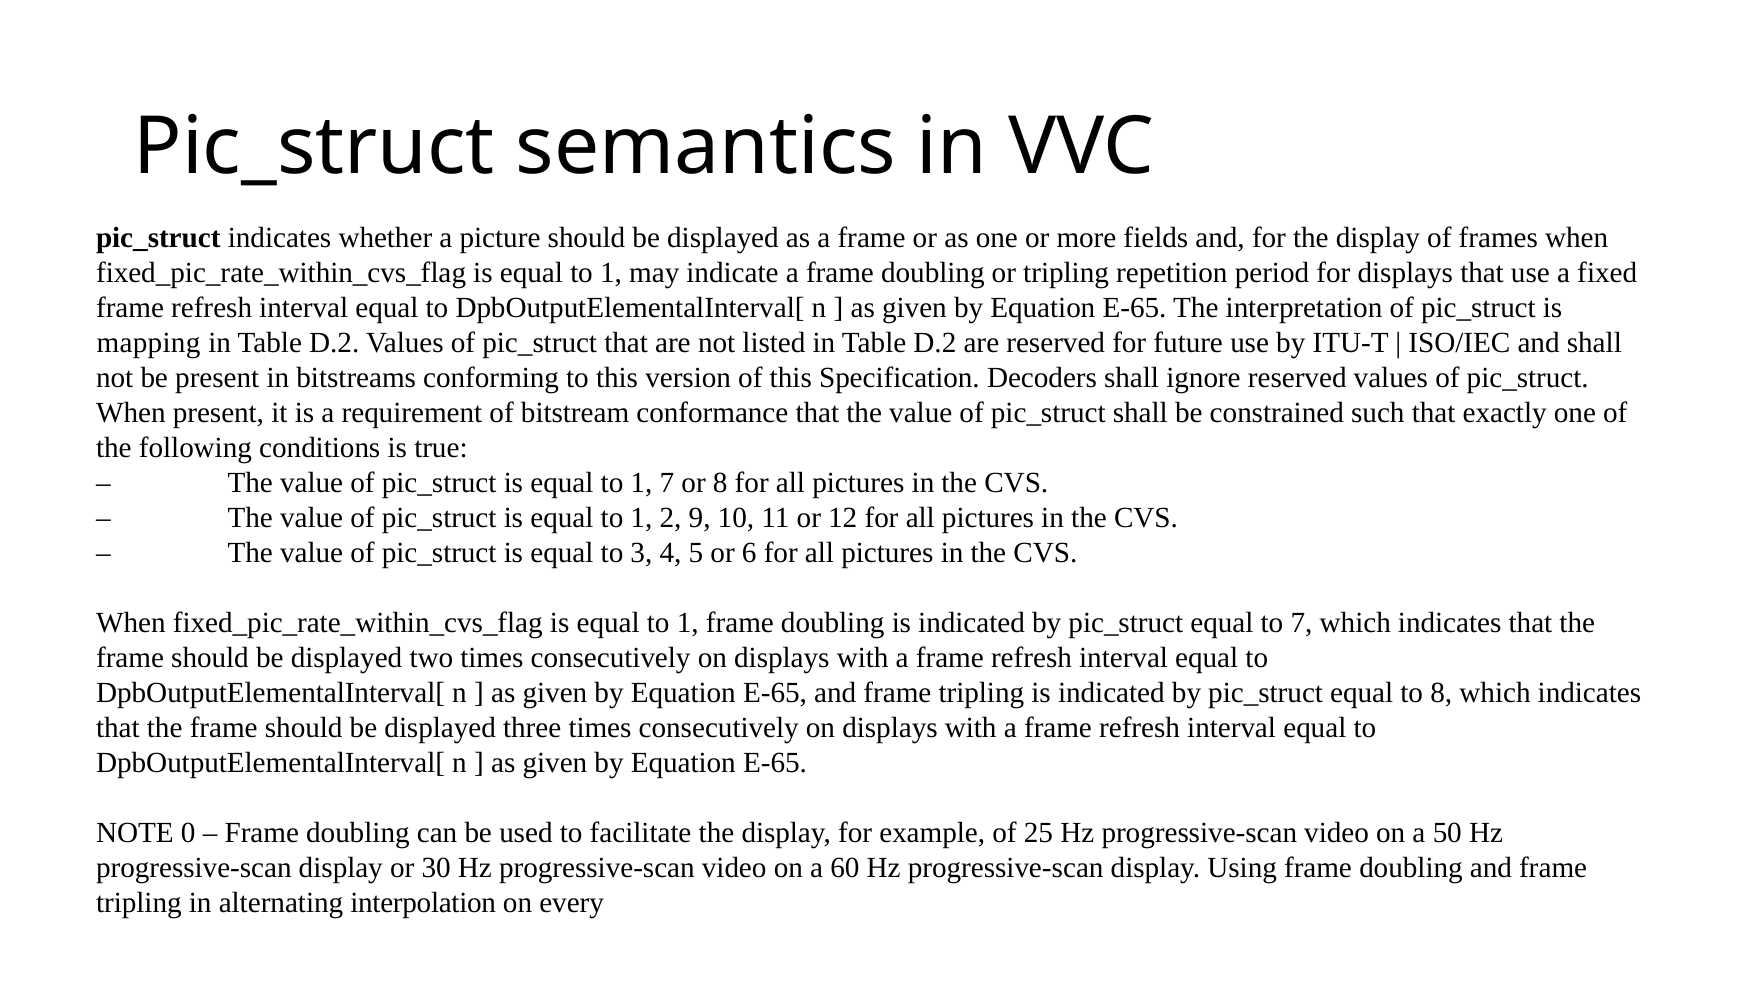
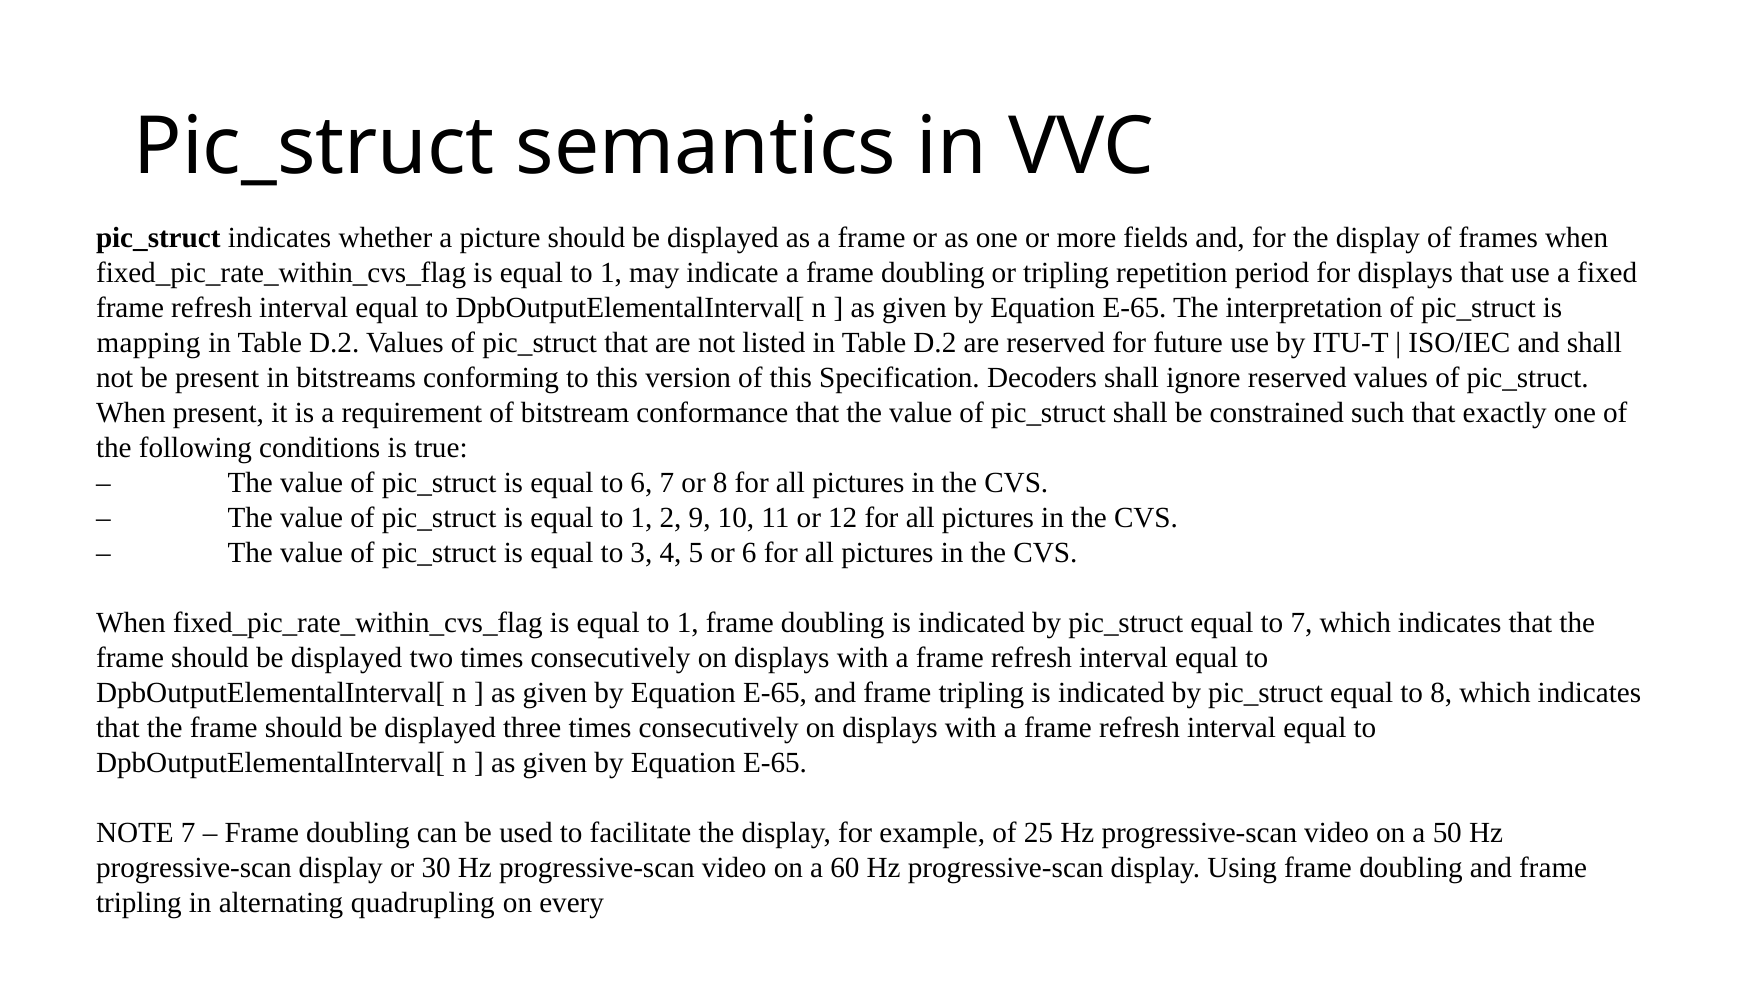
1 at (641, 483): 1 -> 6
NOTE 0: 0 -> 7
interpolation: interpolation -> quadrupling
